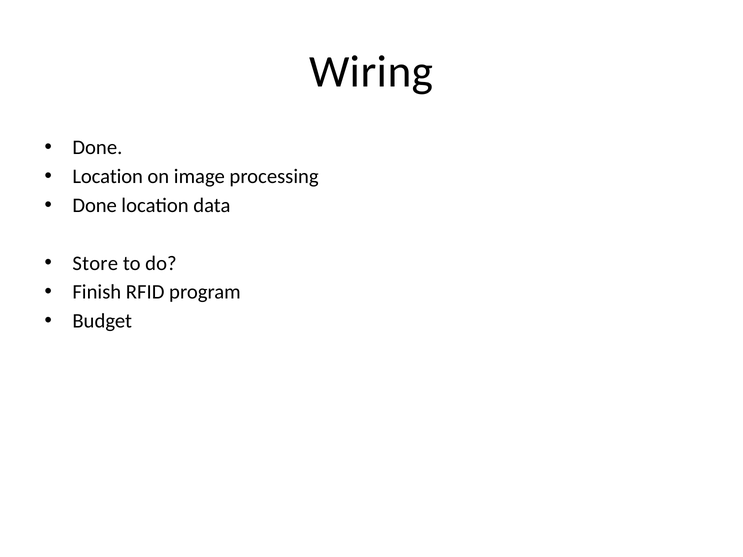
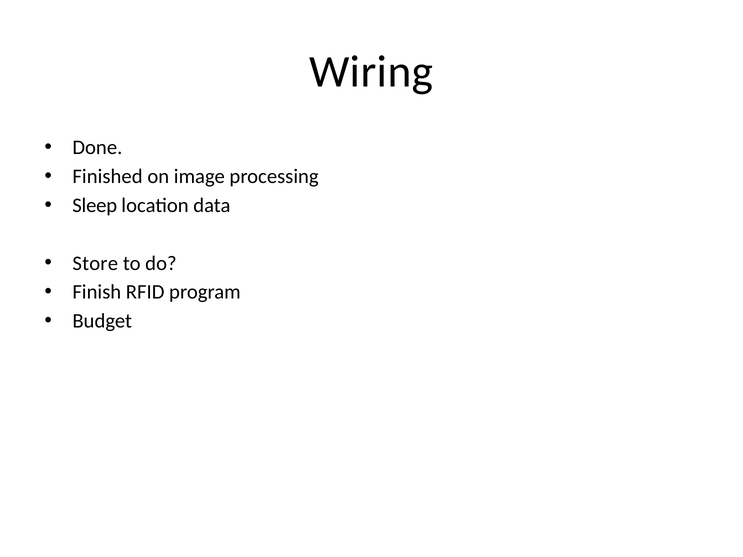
Location at (108, 177): Location -> Finished
Done at (95, 205): Done -> Sleep
